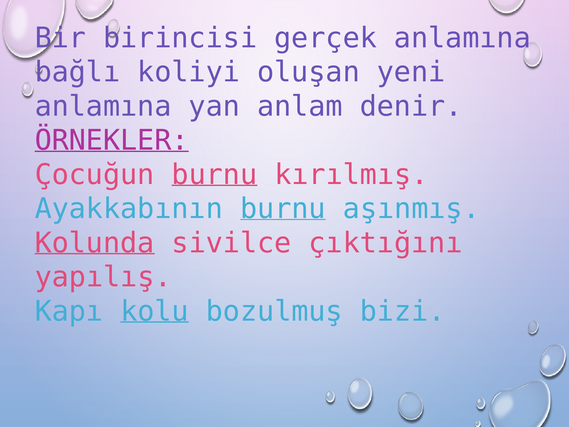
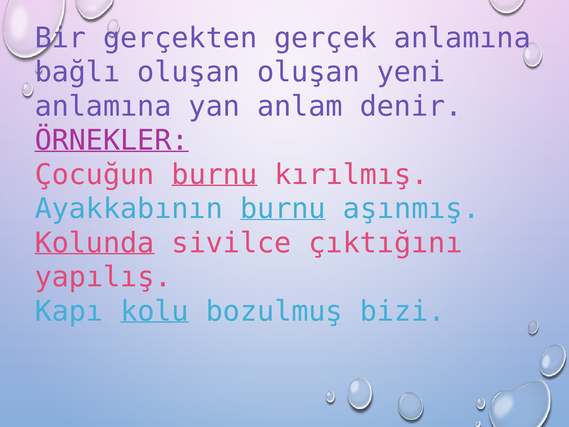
birincisi: birincisi -> gerçekten
bağlı koliyi: koliyi -> oluşan
